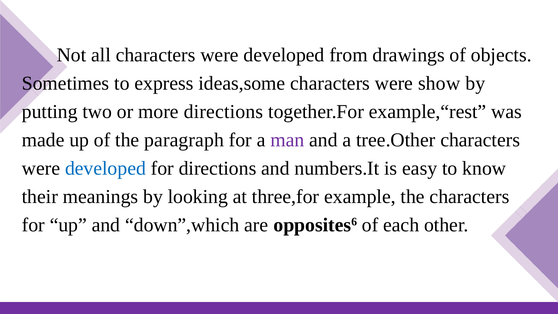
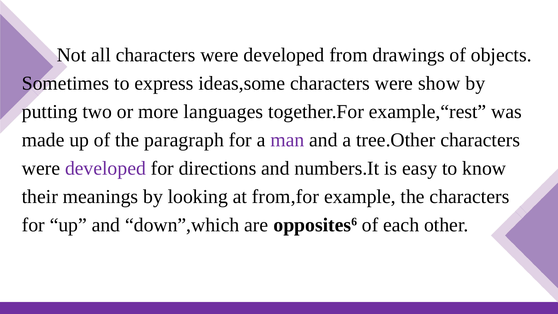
more directions: directions -> languages
developed at (105, 168) colour: blue -> purple
three,for: three,for -> from,for
